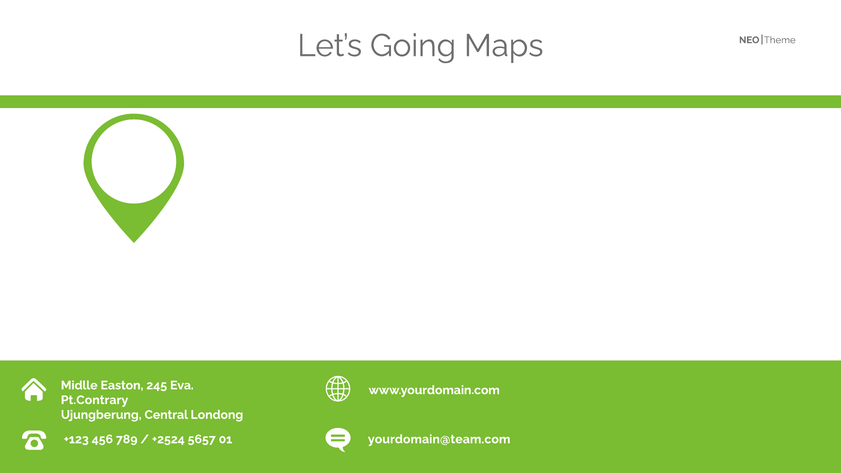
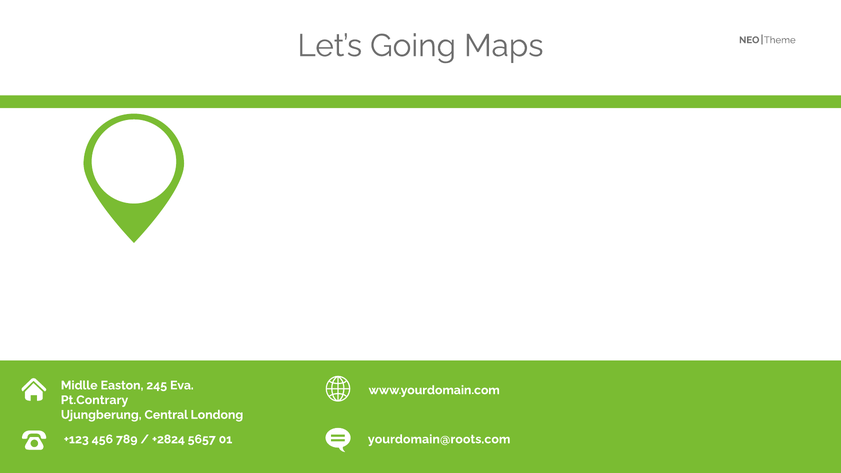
+2524: +2524 -> +2824
yourdomain@team.com: yourdomain@team.com -> yourdomain@roots.com
